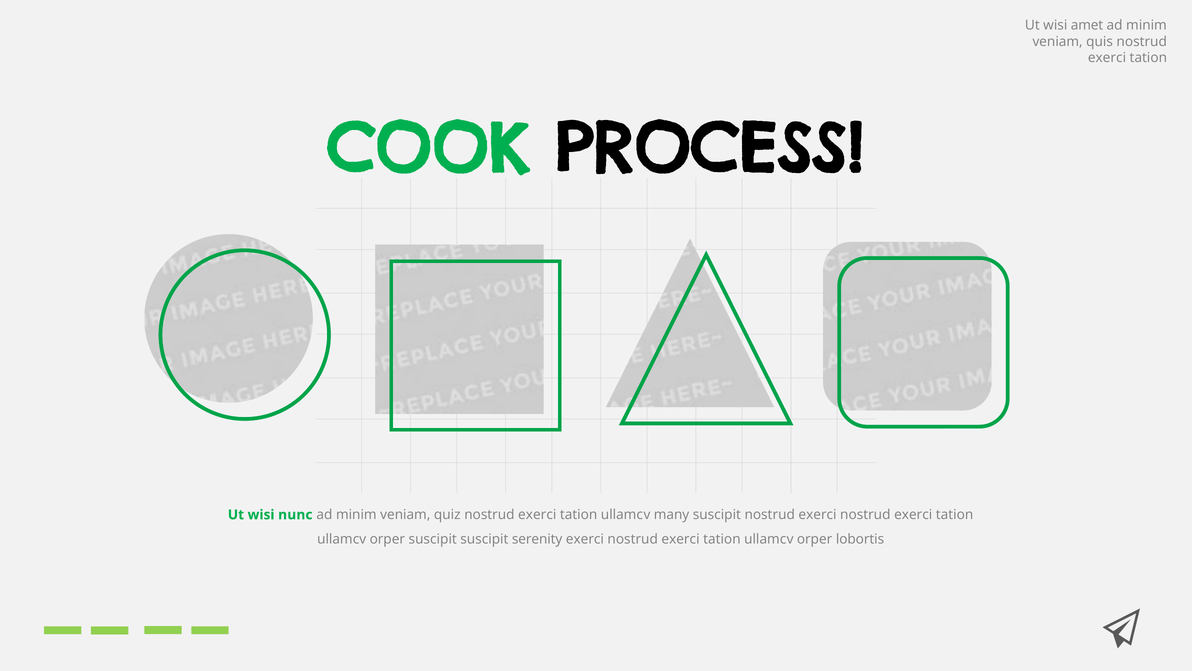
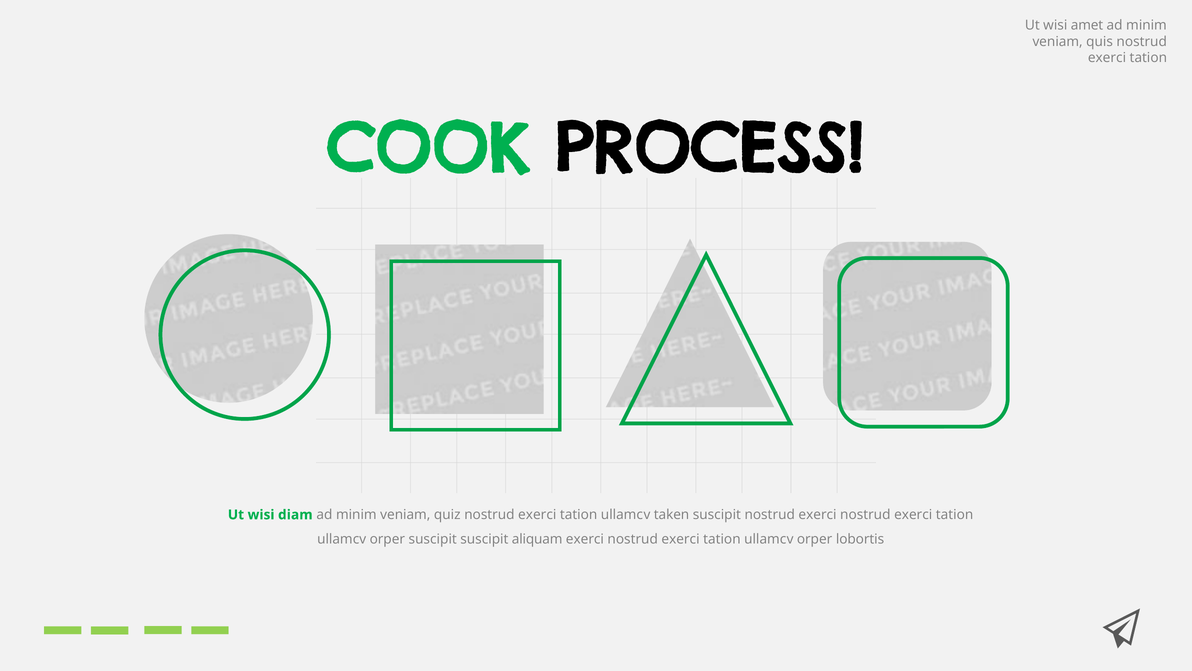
nunc: nunc -> diam
many: many -> taken
serenity: serenity -> aliquam
